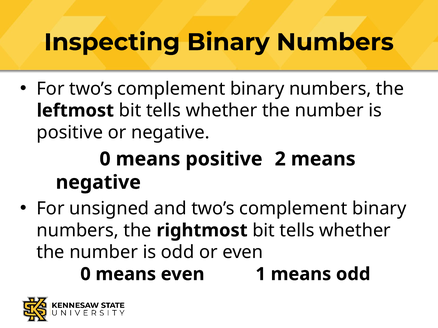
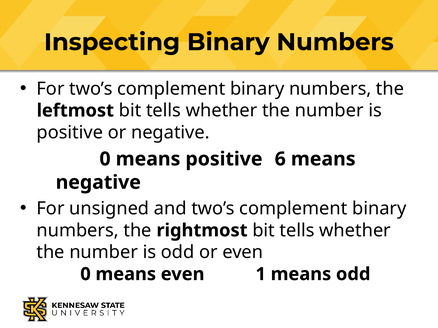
2: 2 -> 6
